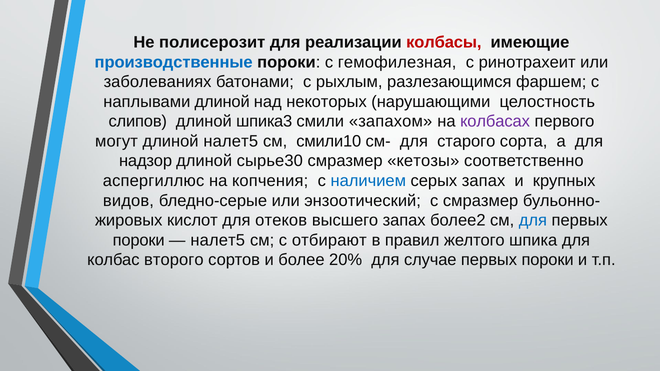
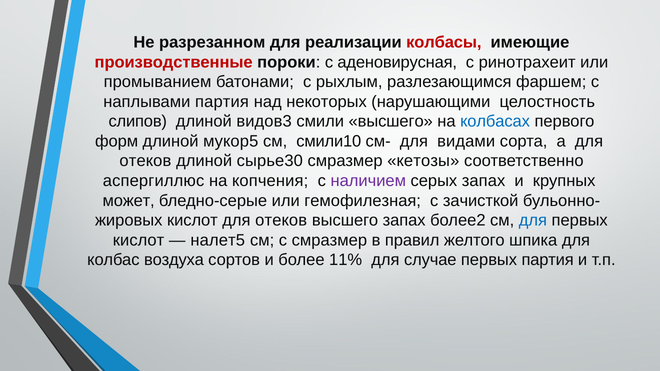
полисерозит: полисерозит -> разрезанном
производственные colour: blue -> red
гемофилезная: гемофилезная -> аденовирусная
заболеваниях: заболеваниях -> промыванием
наплывами длиной: длиной -> партия
шпика3: шпика3 -> видов3
смили запахом: запахом -> высшего
колбасах colour: purple -> blue
могут: могут -> форм
длиной налет5: налет5 -> мукор5
старого: старого -> видами
надзор at (146, 161): надзор -> отеков
наличием colour: blue -> purple
видов: видов -> может
энзоотический: энзоотический -> гемофилезная
с смразмер: смразмер -> зачисткой
пороки at (139, 240): пороки -> кислот
с отбирают: отбирают -> смразмер
второго: второго -> воздуха
20%: 20% -> 11%
пороки at (548, 260): пороки -> партия
